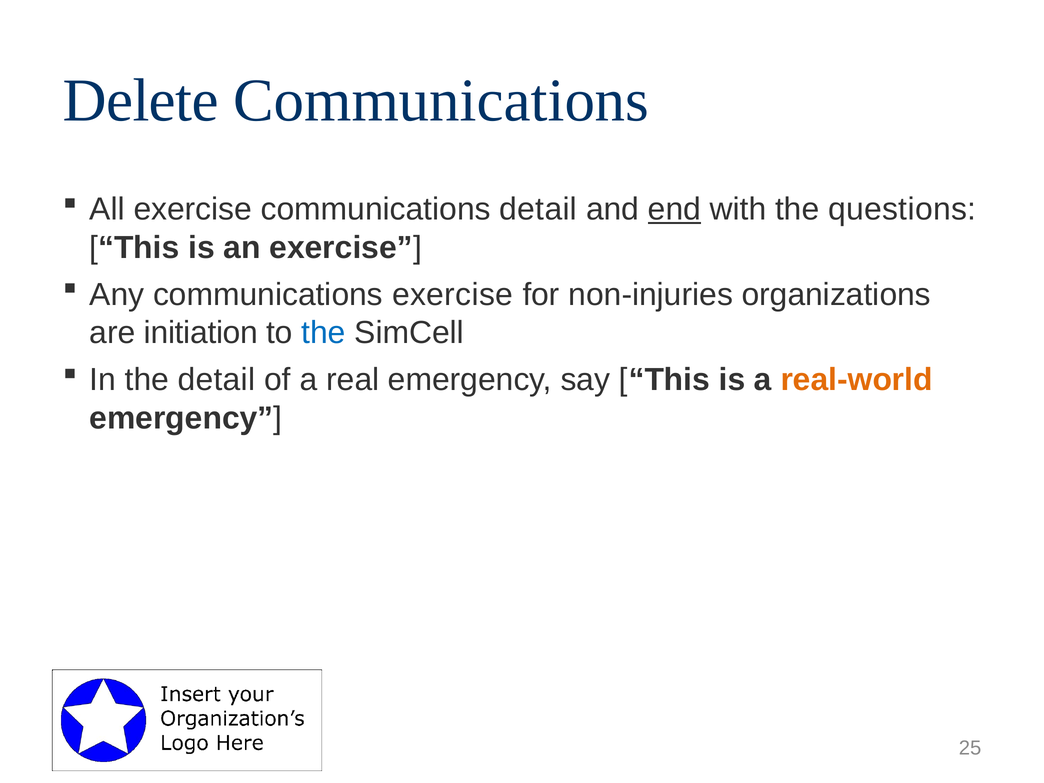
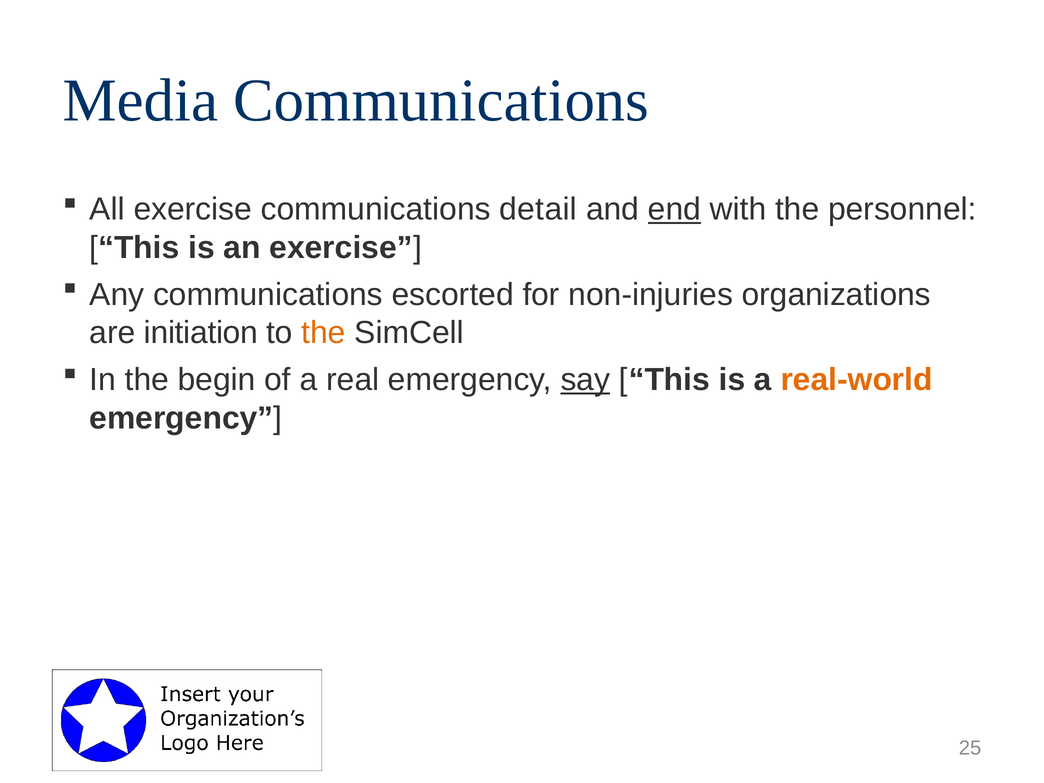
Delete: Delete -> Media
questions: questions -> personnel
communications exercise: exercise -> escorted
the at (324, 333) colour: blue -> orange
the detail: detail -> begin
say underline: none -> present
